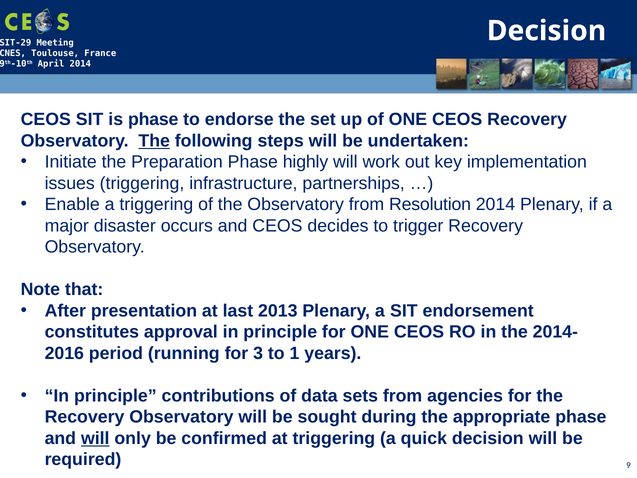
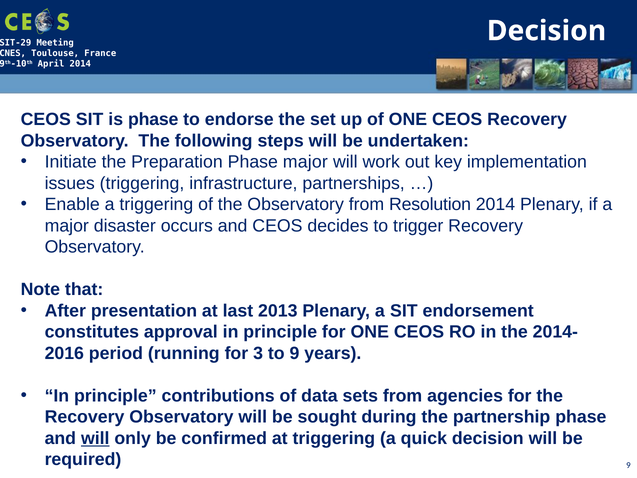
The at (154, 141) underline: present -> none
Phase highly: highly -> major
to 1: 1 -> 9
appropriate: appropriate -> partnership
